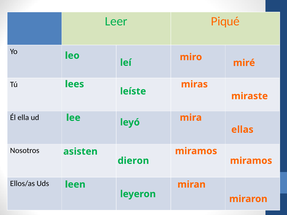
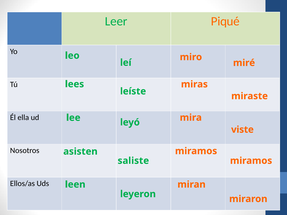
ellas: ellas -> viste
dieron: dieron -> saliste
